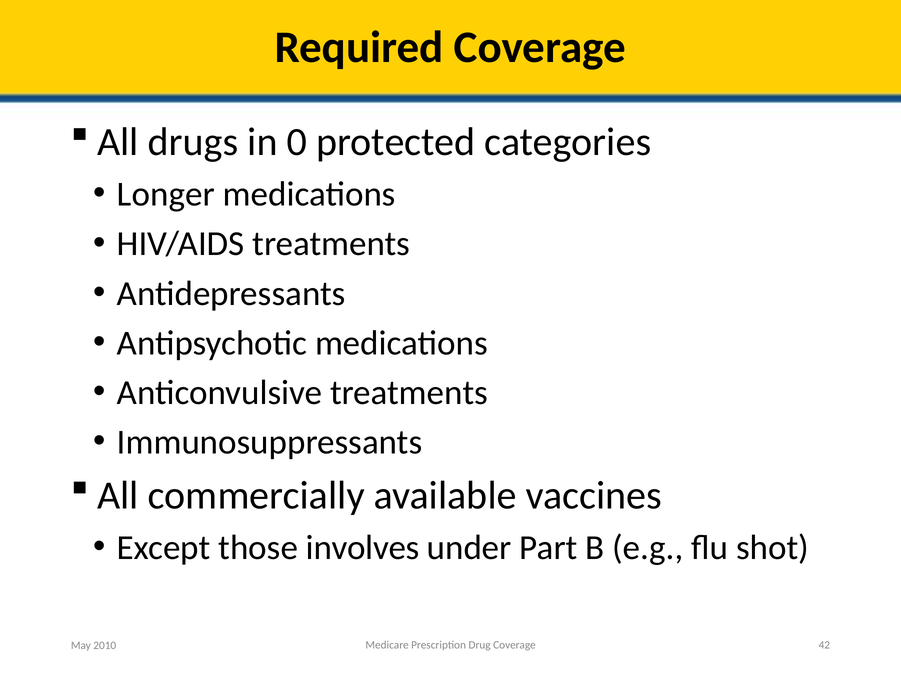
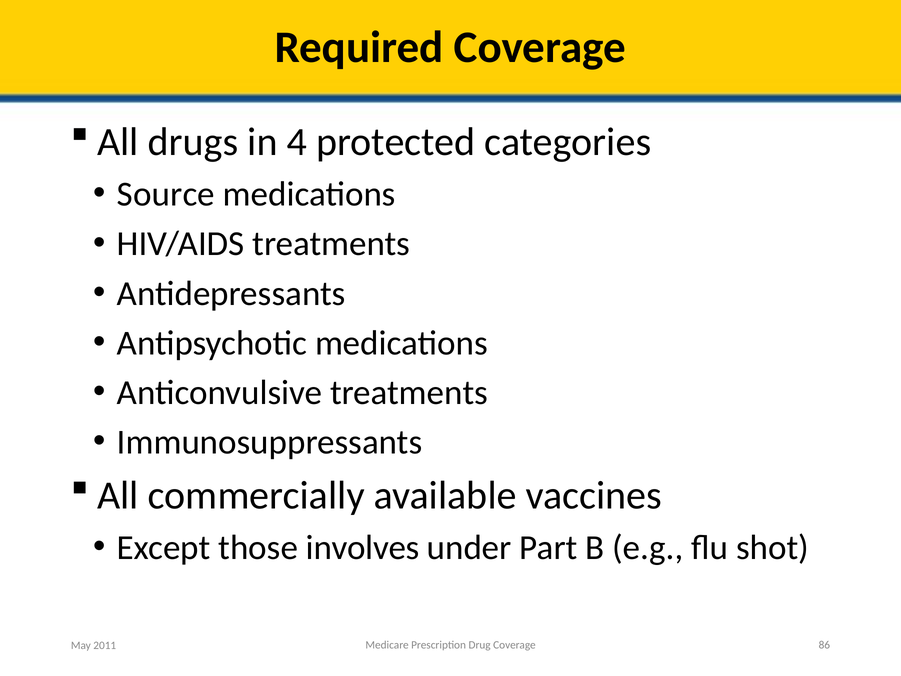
0: 0 -> 4
Longer: Longer -> Source
42: 42 -> 86
2010: 2010 -> 2011
